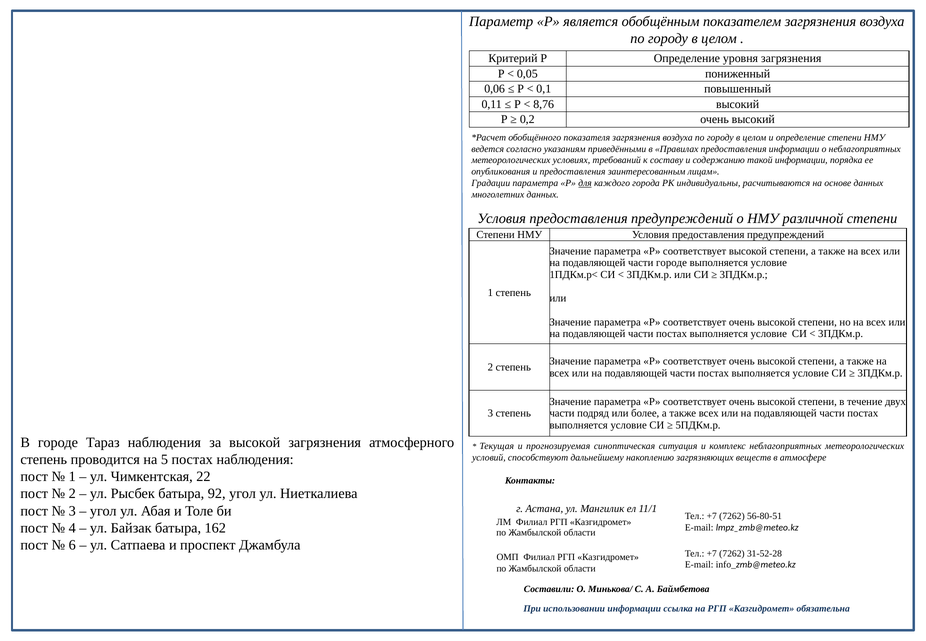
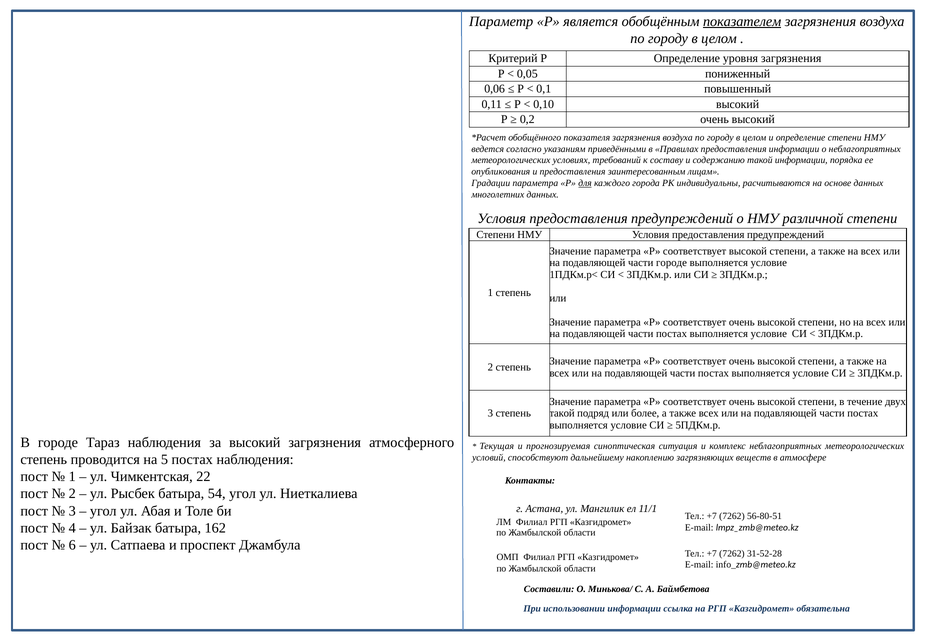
показателем underline: none -> present
8,76: 8,76 -> 0,10
части at (562, 413): части -> такой
за высокой: высокой -> высокий
92: 92 -> 54
